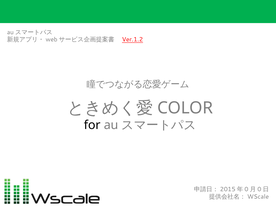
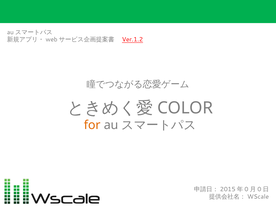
for colour: black -> orange
